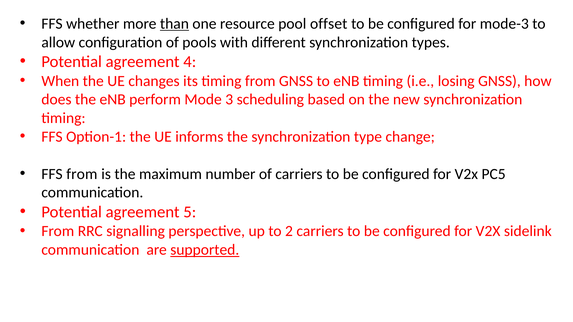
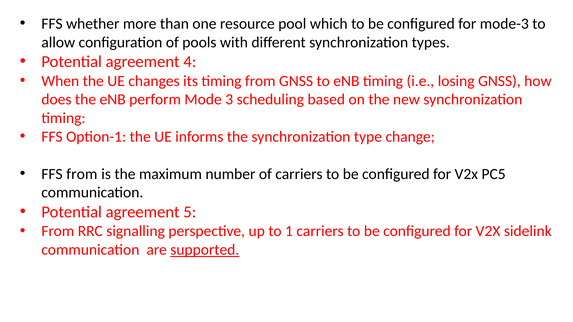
than underline: present -> none
offset: offset -> which
2: 2 -> 1
